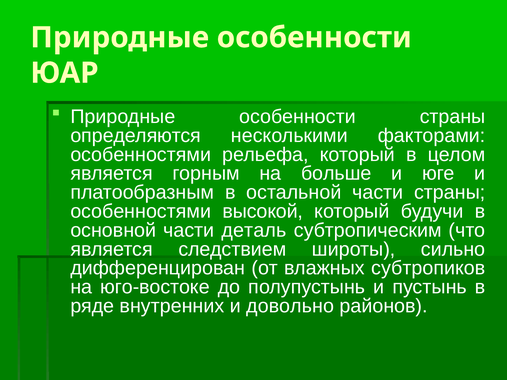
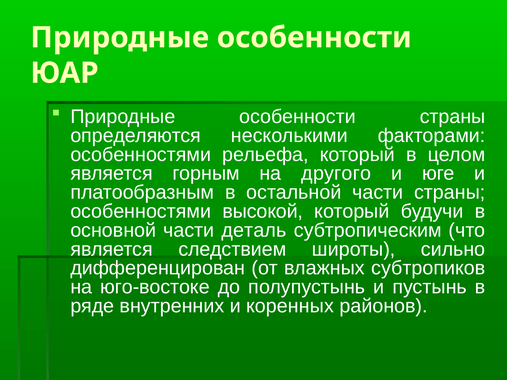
больше: больше -> другого
довольно: довольно -> коренных
